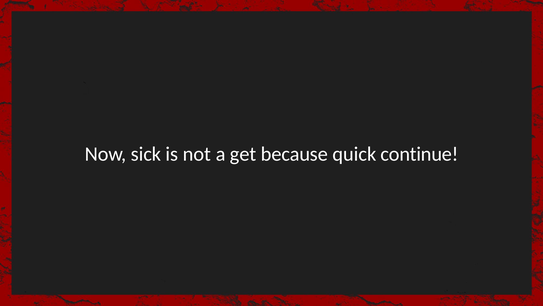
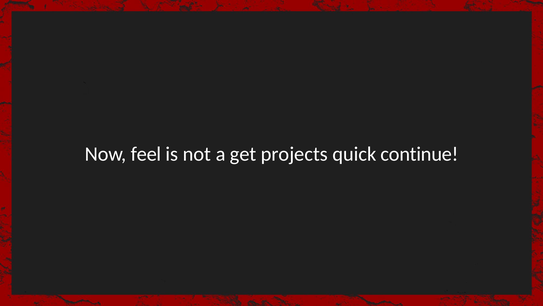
sick: sick -> feel
because: because -> projects
